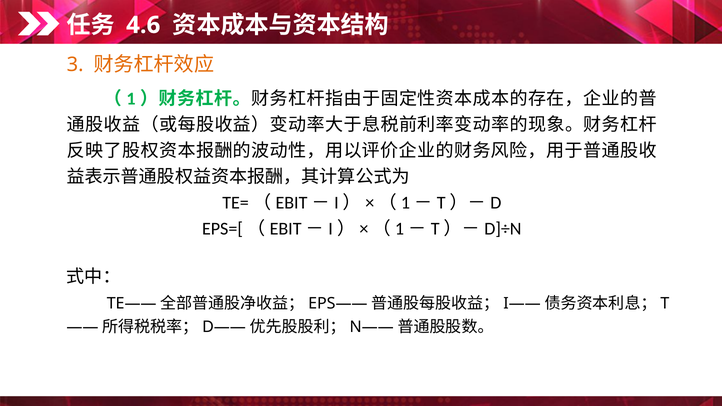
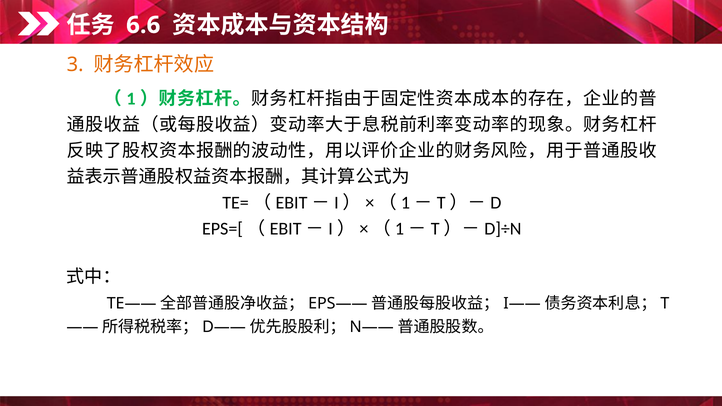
4.6: 4.6 -> 6.6
